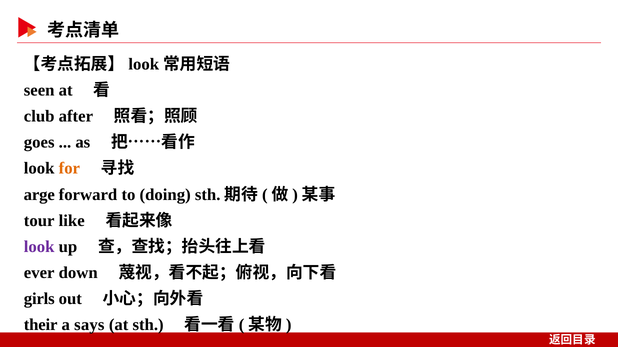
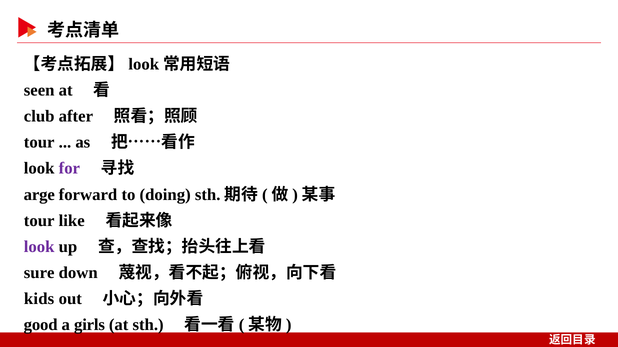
goes at (39, 143): goes -> tour
for colour: orange -> purple
ever: ever -> sure
girls: girls -> kids
their: their -> good
says: says -> girls
